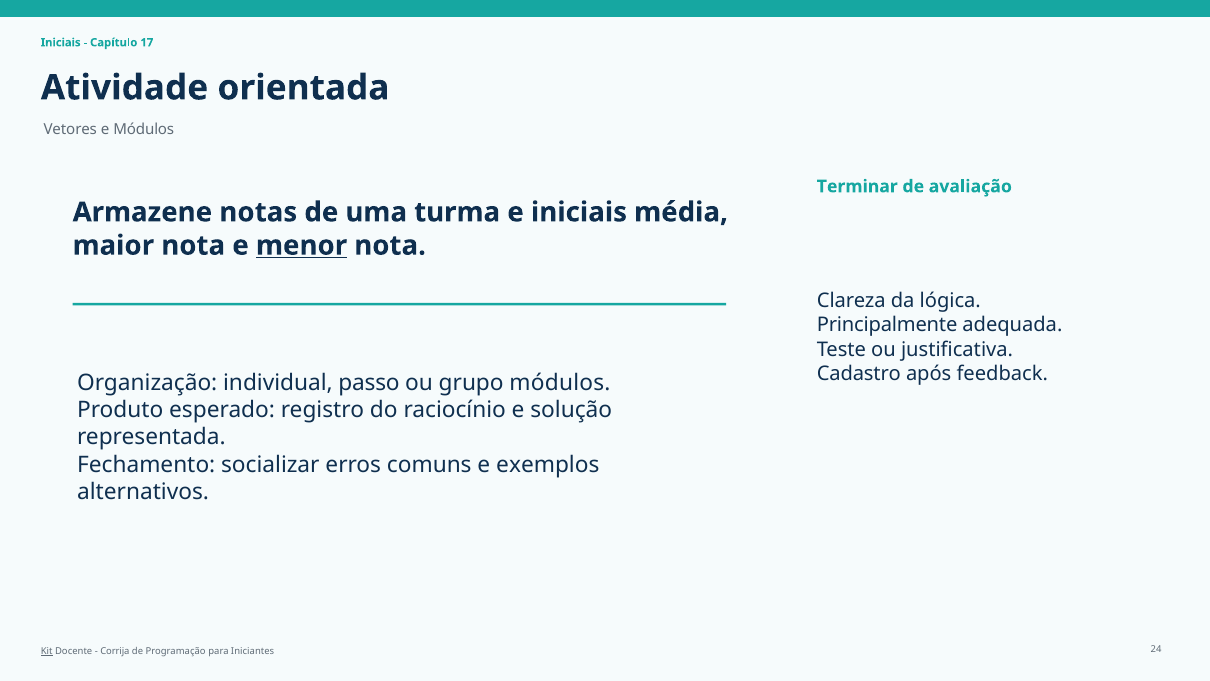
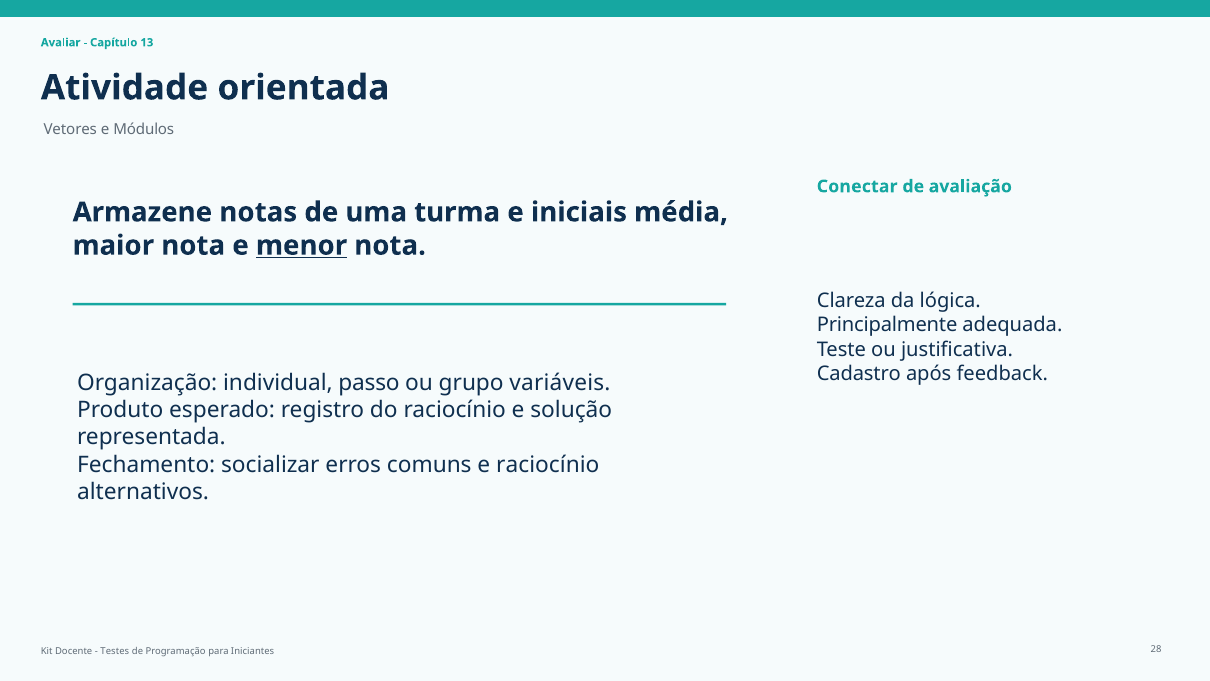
Iniciais at (61, 43): Iniciais -> Avaliar
17: 17 -> 13
Terminar: Terminar -> Conectar
grupo módulos: módulos -> variáveis
e exemplos: exemplos -> raciocínio
Kit underline: present -> none
Corrija: Corrija -> Testes
24: 24 -> 28
